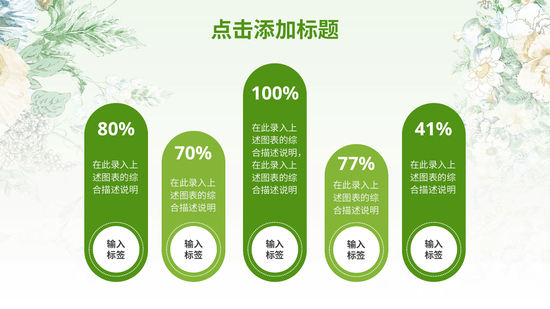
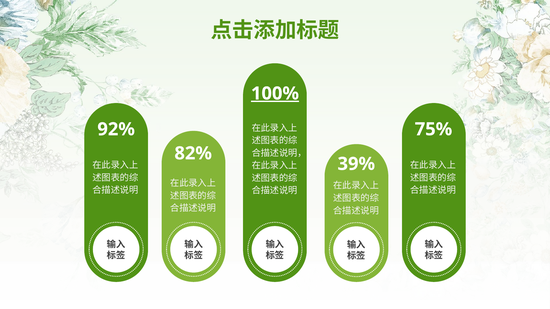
100% underline: none -> present
80%: 80% -> 92%
41%: 41% -> 75%
70%: 70% -> 82%
77%: 77% -> 39%
